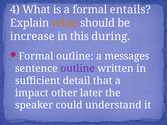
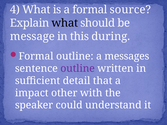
entails: entails -> source
what at (65, 23) colour: orange -> black
increase: increase -> message
later: later -> with
